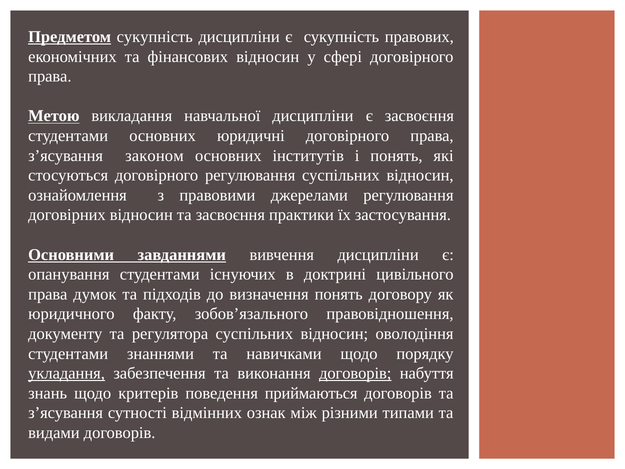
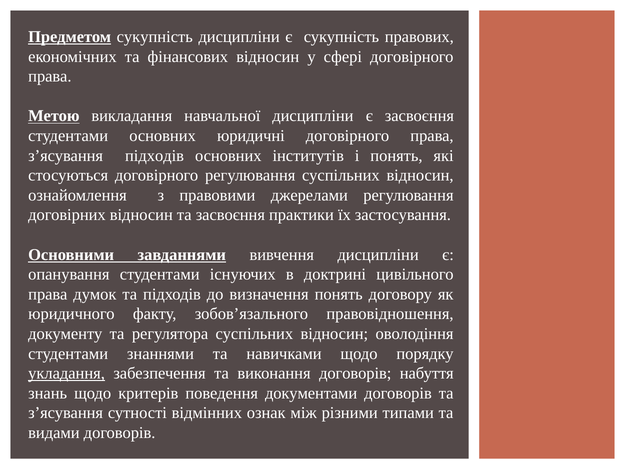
з’ясування законом: законом -> підходів
договорів at (355, 373) underline: present -> none
приймаються: приймаються -> документами
